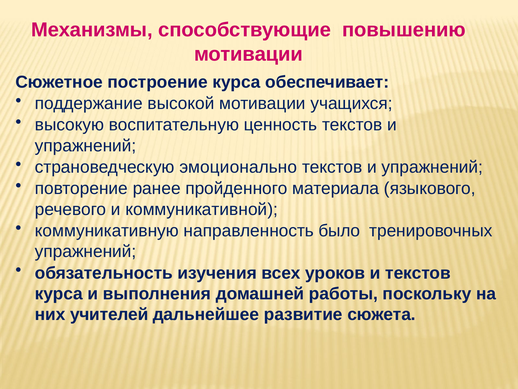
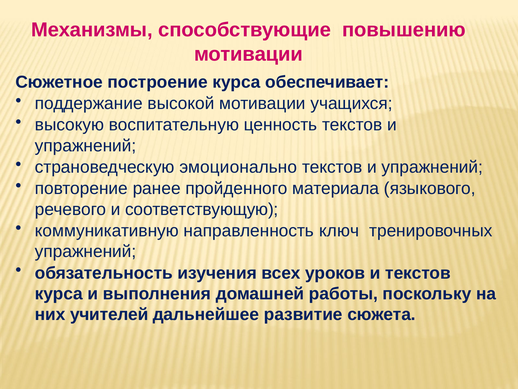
коммуникативной: коммуникативной -> соответствующую
было: было -> ключ
